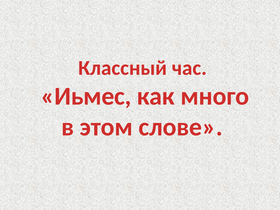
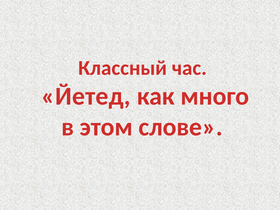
Иьмес: Иьмес -> Йетед
